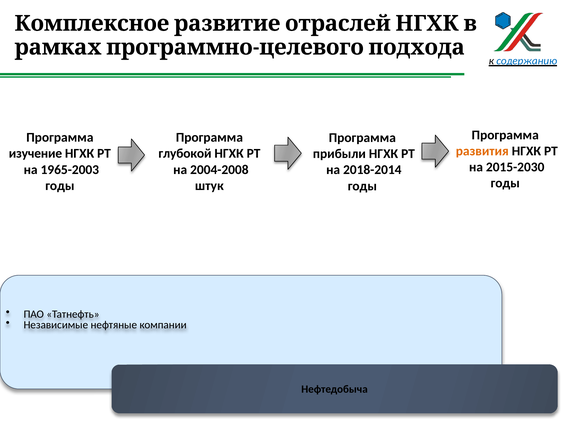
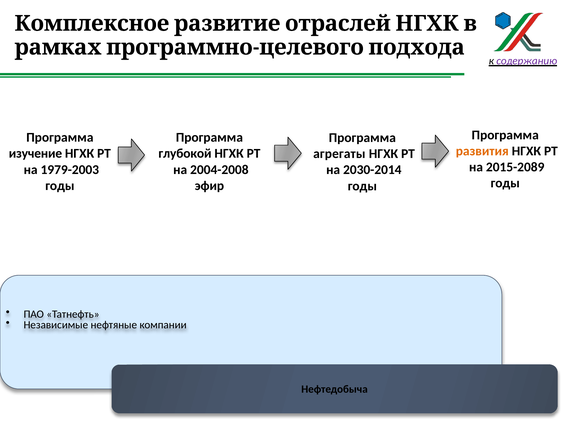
содержанию colour: blue -> purple
прибыли: прибыли -> агрегаты
2015-2030: 2015-2030 -> 2015-2089
1965-2003: 1965-2003 -> 1979-2003
2018-2014: 2018-2014 -> 2030-2014
штук: штук -> эфир
